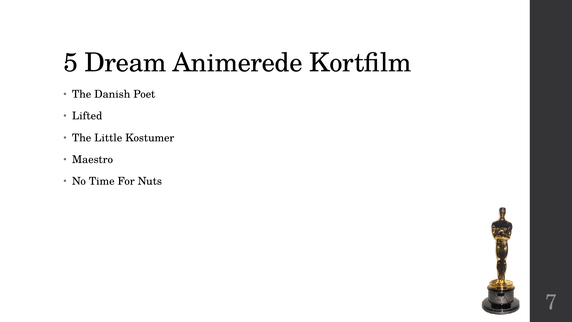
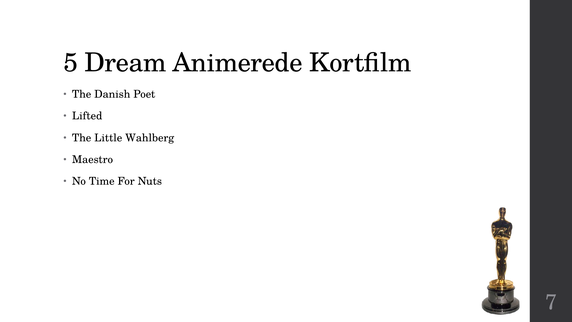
Kostumer: Kostumer -> Wahlberg
